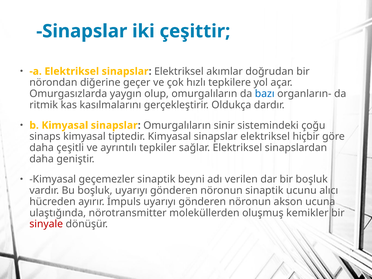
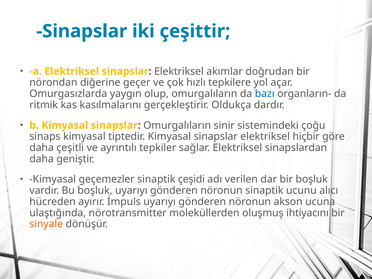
beyni: beyni -> çeşidi
kemikler: kemikler -> ihtiyacını
sinyale colour: red -> orange
